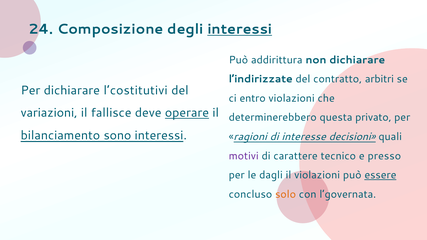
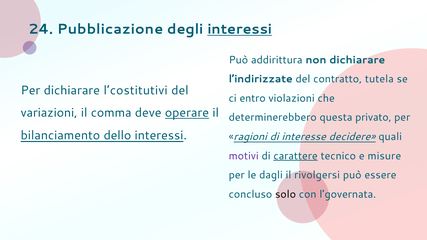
Composizione: Composizione -> Pubblicazione
arbitri: arbitri -> tutela
fallisce: fallisce -> comma
sono: sono -> dello
decisioni: decisioni -> decidere
carattere underline: none -> present
presso: presso -> misure
il violazioni: violazioni -> rivolgersi
essere underline: present -> none
solo colour: orange -> black
